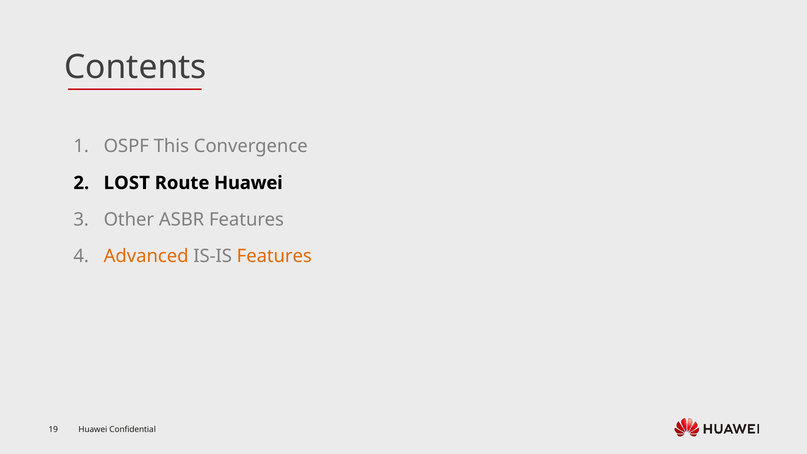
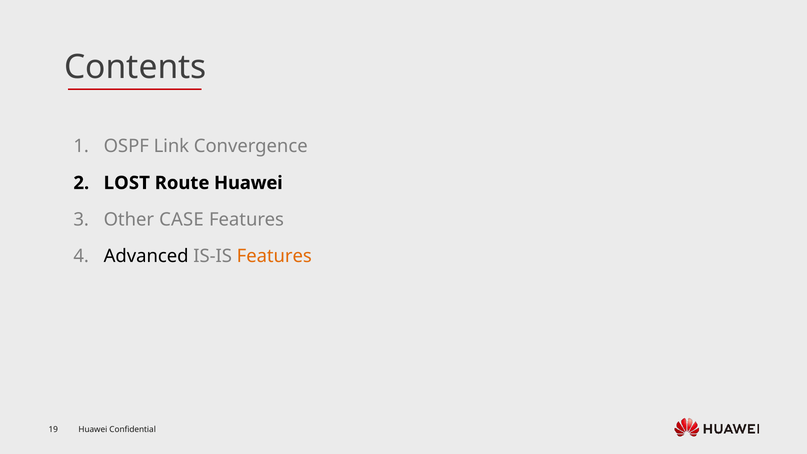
This: This -> Link
ASBR: ASBR -> CASE
Advanced colour: orange -> black
